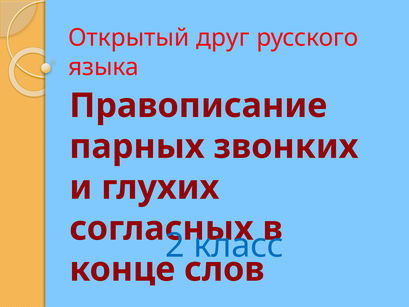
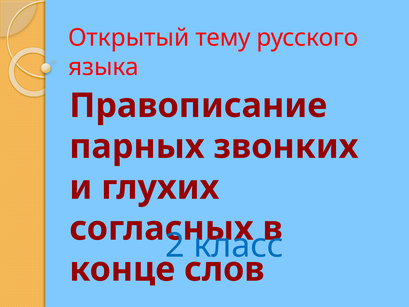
друг: друг -> тему
